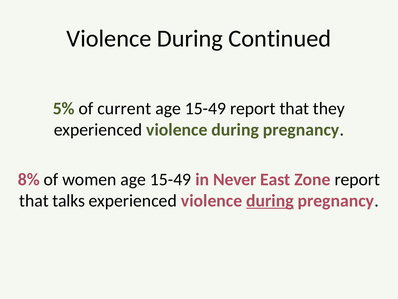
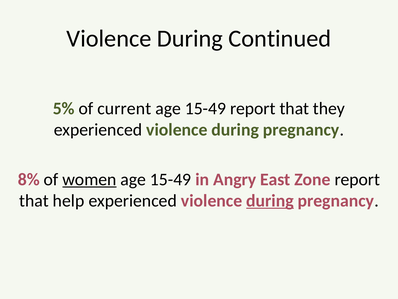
women underline: none -> present
Never: Never -> Angry
talks: talks -> help
